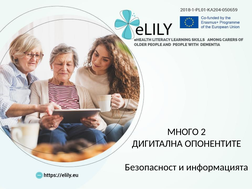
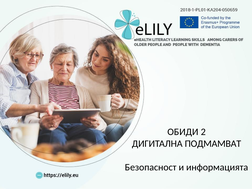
МНОГО: МНОГО -> ОБИДИ
ОПОНЕНТИТЕ: ОПОНЕНТИТЕ -> ПОДМАМВАТ
